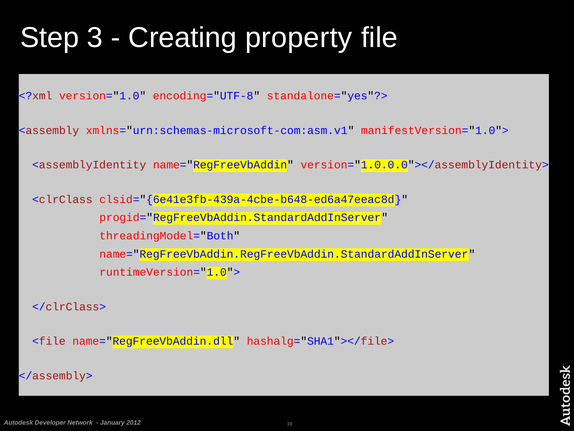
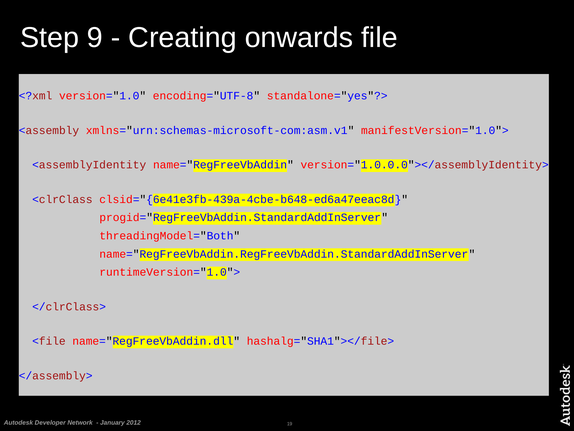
3: 3 -> 9
property: property -> onwards
